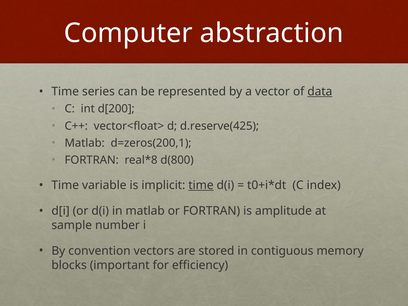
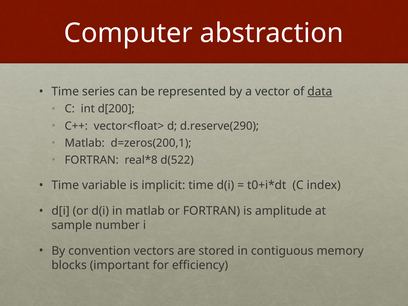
d.reserve(425: d.reserve(425 -> d.reserve(290
d(800: d(800 -> d(522
time at (201, 185) underline: present -> none
